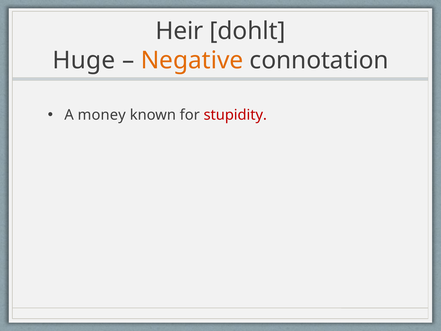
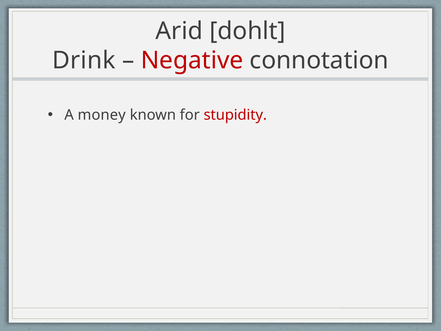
Heir: Heir -> Arid
Huge: Huge -> Drink
Negative colour: orange -> red
